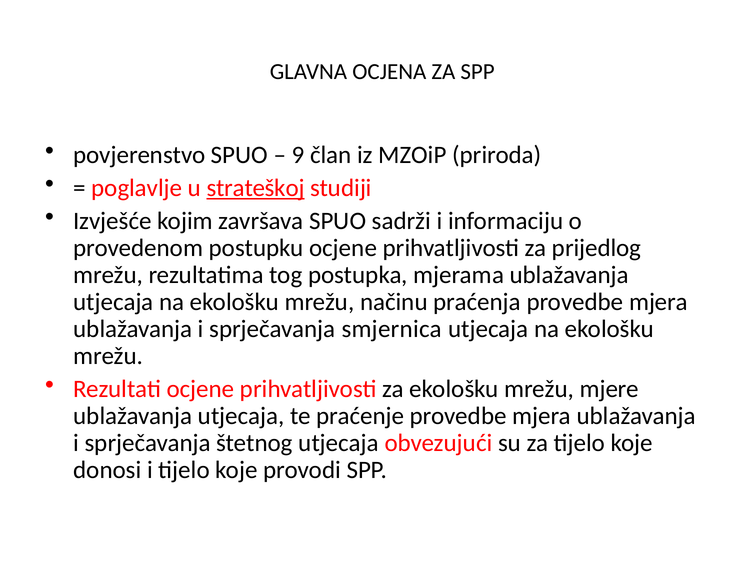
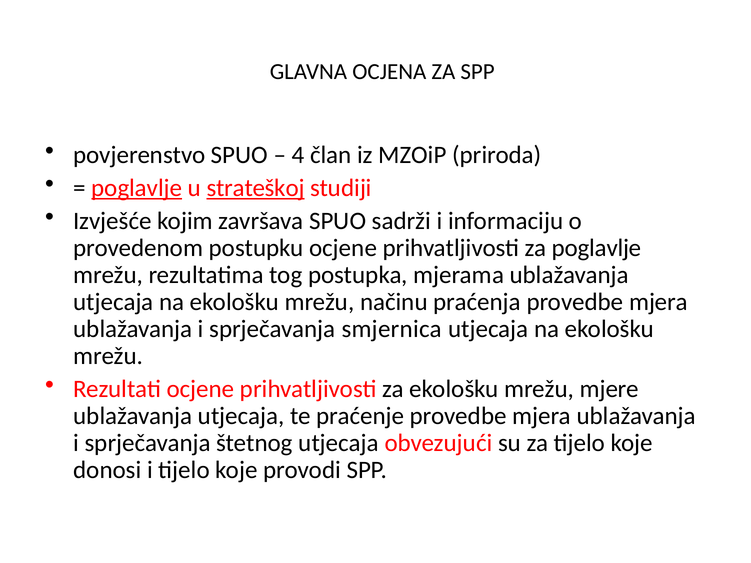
9: 9 -> 4
poglavlje at (137, 188) underline: none -> present
za prijedlog: prijedlog -> poglavlje
